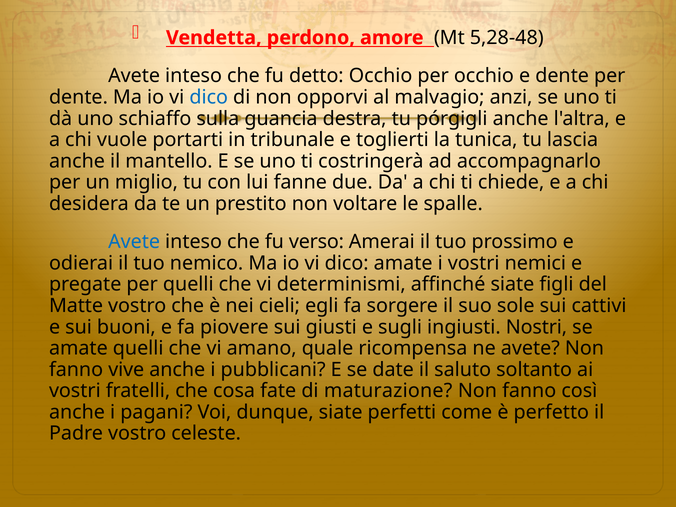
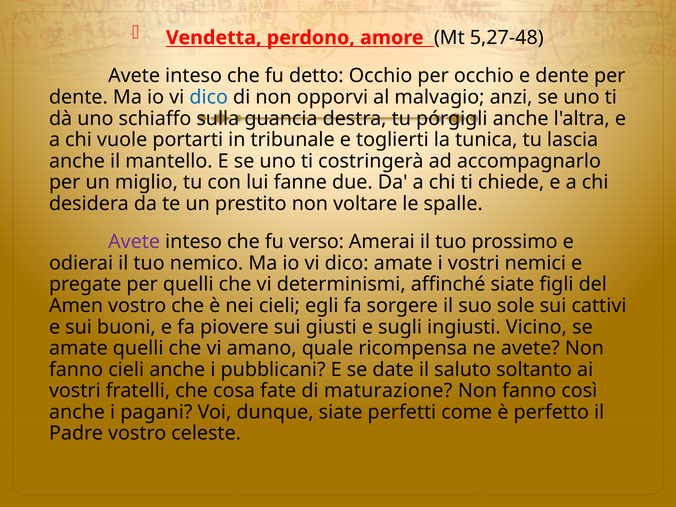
5,28-48: 5,28-48 -> 5,27-48
Avete at (134, 242) colour: blue -> purple
Matte: Matte -> Amen
Nostri: Nostri -> Vicino
fanno vive: vive -> cieli
